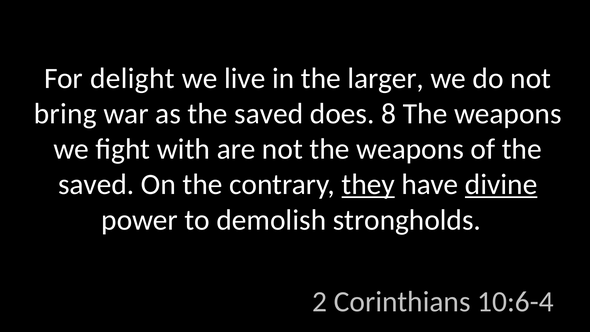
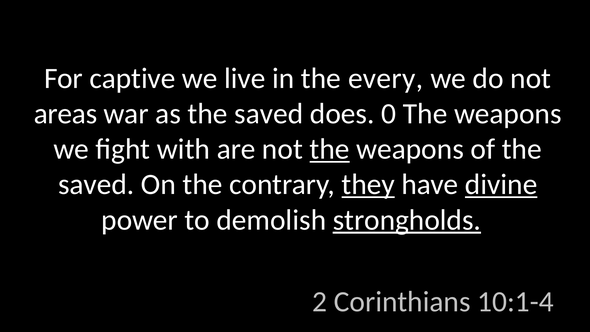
delight: delight -> captive
larger: larger -> every
bring: bring -> areas
8: 8 -> 0
the at (330, 149) underline: none -> present
strongholds underline: none -> present
10:6-4: 10:6-4 -> 10:1-4
